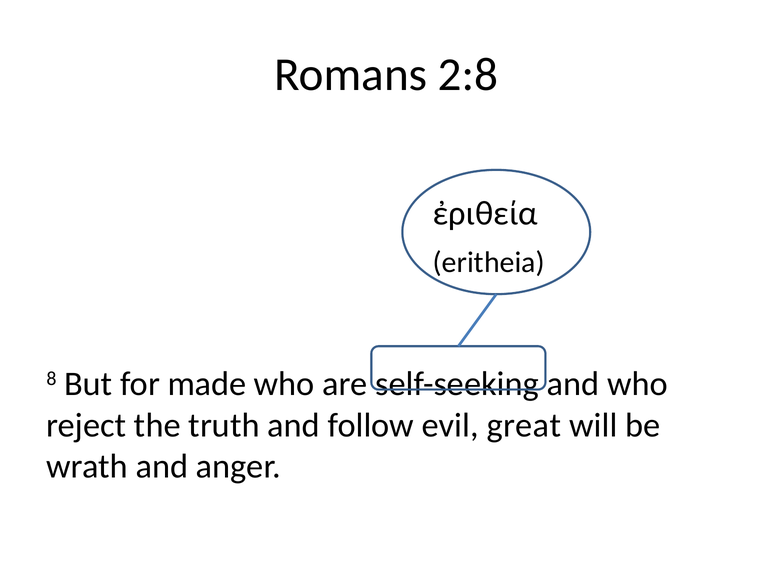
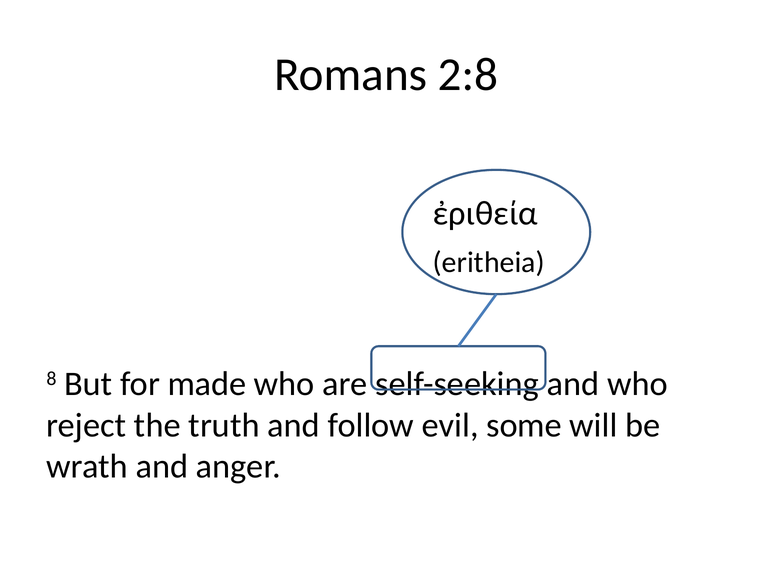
great: great -> some
